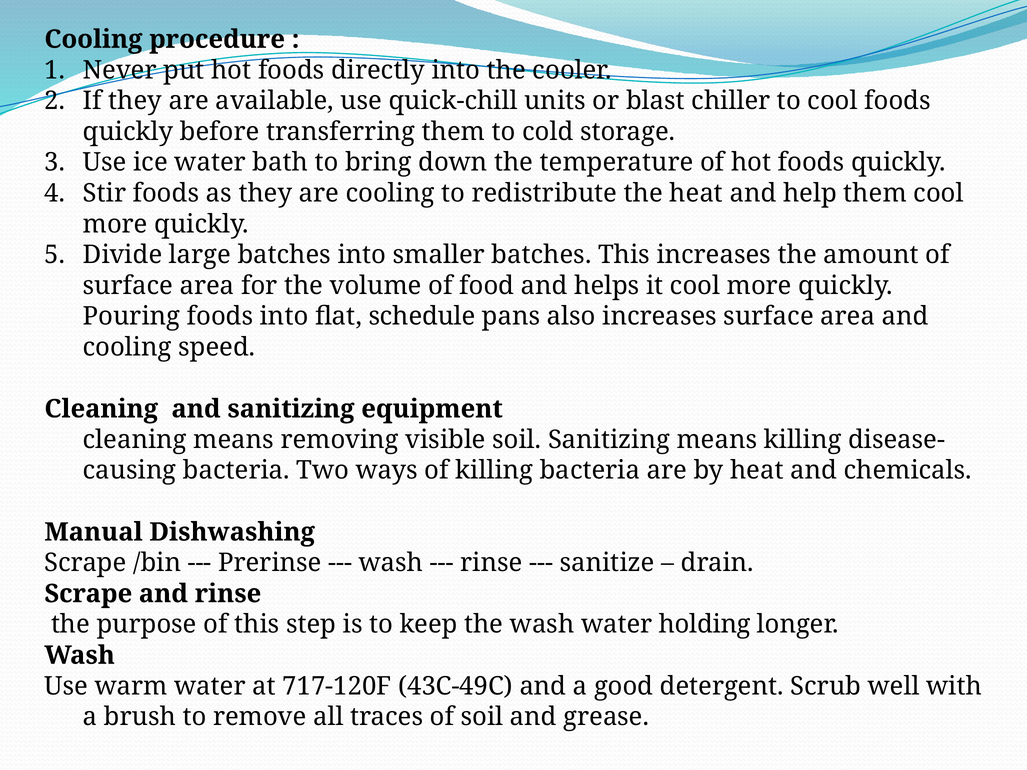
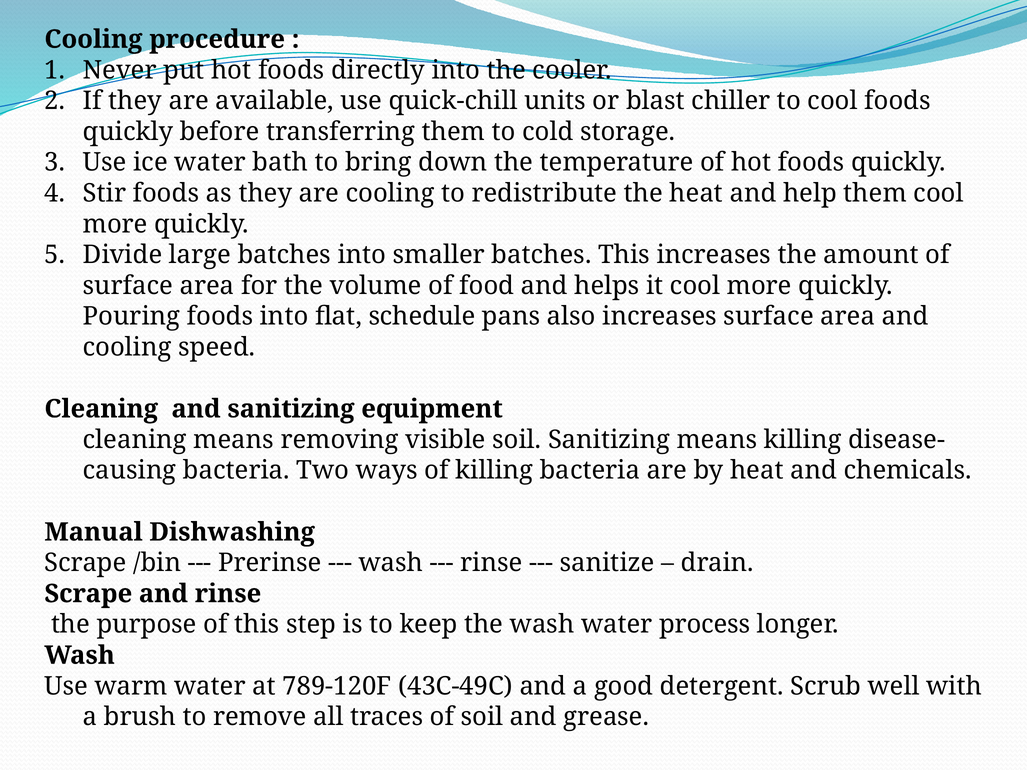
holding: holding -> process
717-120F: 717-120F -> 789-120F
